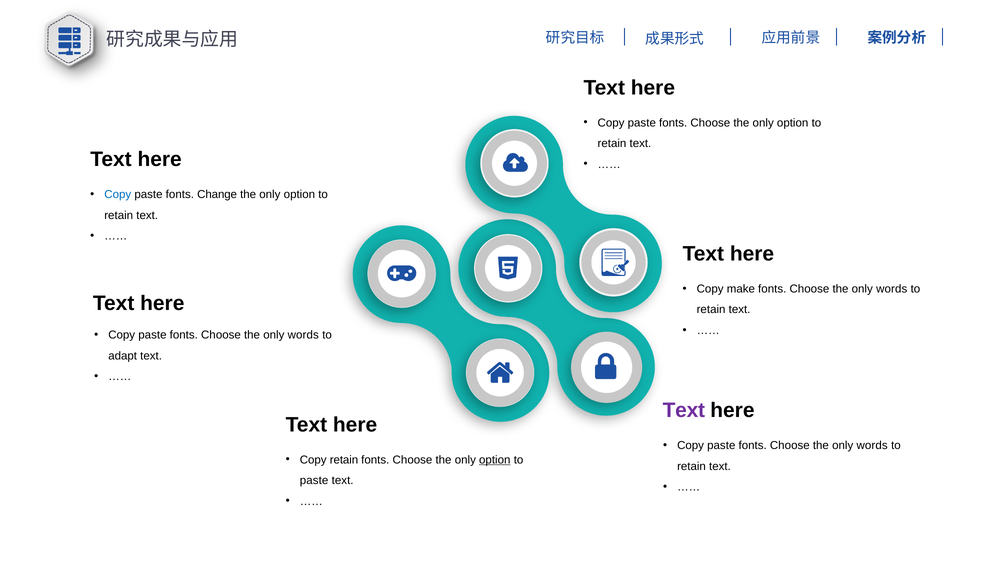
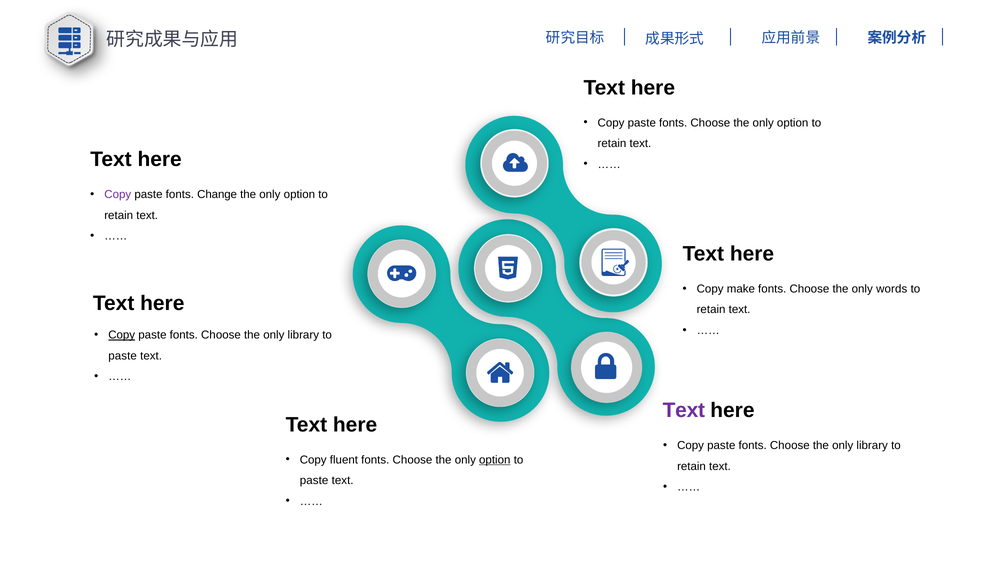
Copy at (118, 195) colour: blue -> purple
Copy at (122, 335) underline: none -> present
words at (303, 335): words -> library
adapt at (123, 356): adapt -> paste
words at (872, 445): words -> library
Copy retain: retain -> fluent
